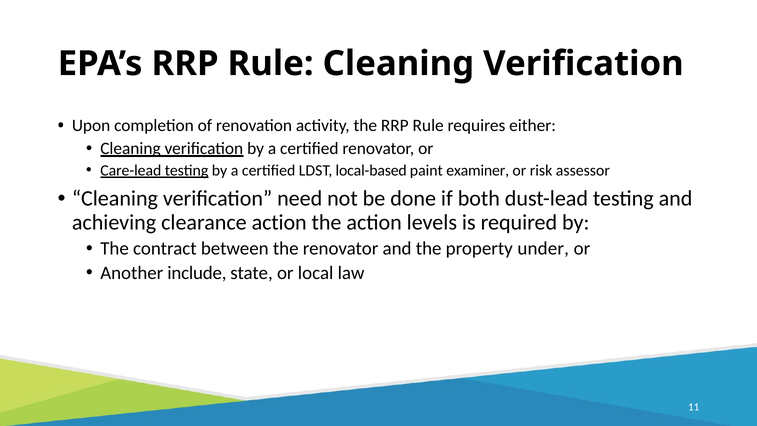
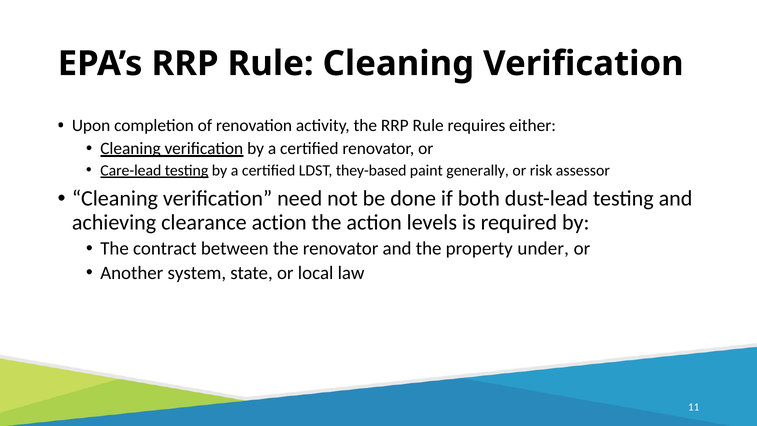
local-based: local-based -> they-based
examiner: examiner -> generally
include: include -> system
